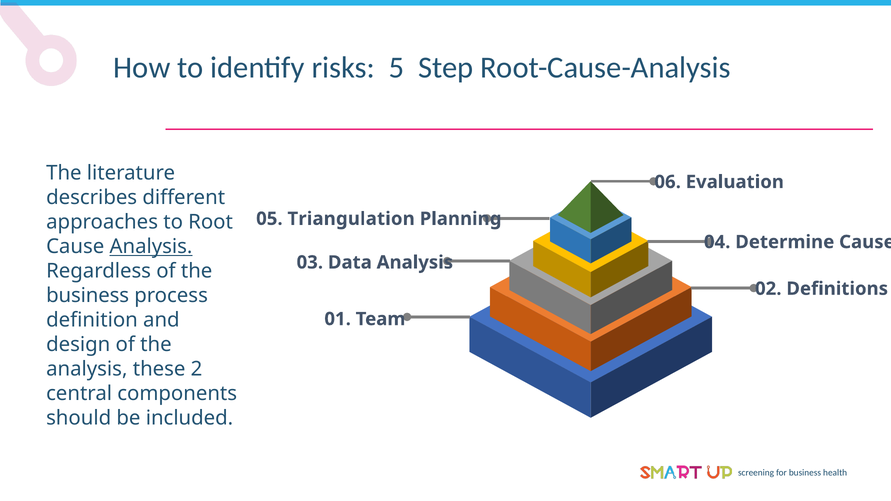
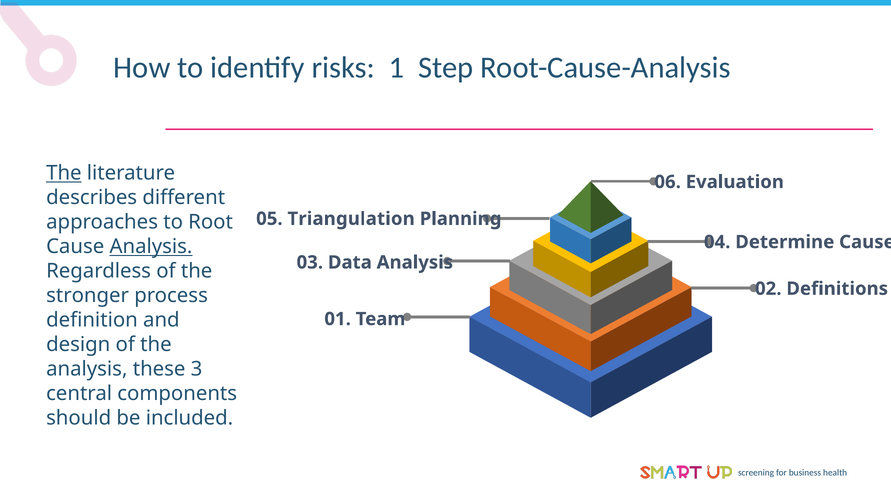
5: 5 -> 1
The at (64, 173) underline: none -> present
business at (88, 296): business -> stronger
2: 2 -> 3
